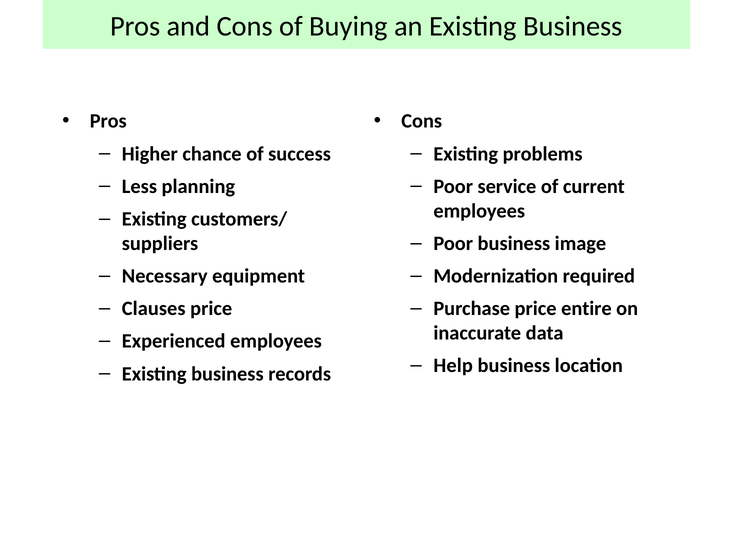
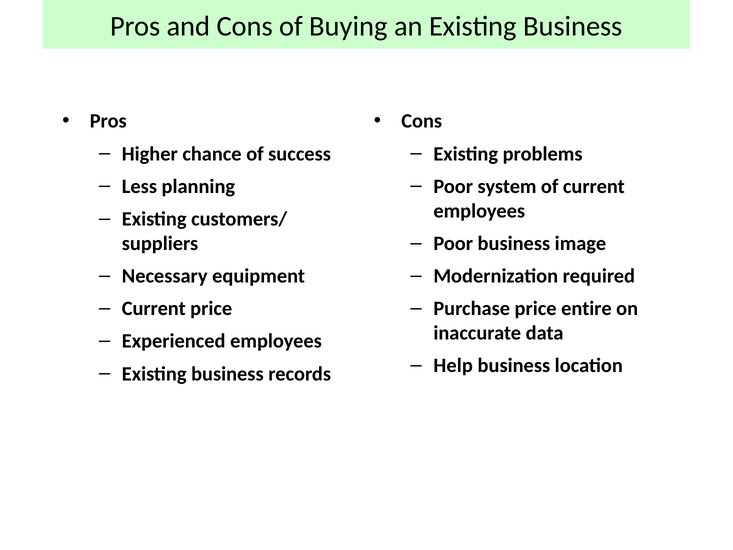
service: service -> system
Clauses at (154, 308): Clauses -> Current
